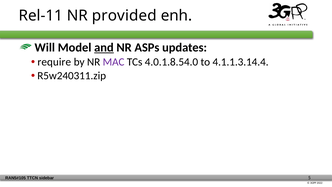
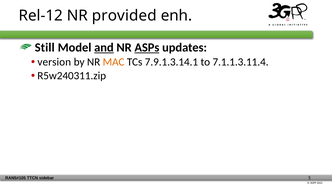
Rel-11: Rel-11 -> Rel-12
Will: Will -> Still
ASPs underline: none -> present
require: require -> version
MAC colour: purple -> orange
4.0.1.8.54.0: 4.0.1.8.54.0 -> 7.9.1.3.14.1
4.1.1.3.14.4: 4.1.1.3.14.4 -> 7.1.1.3.11.4
